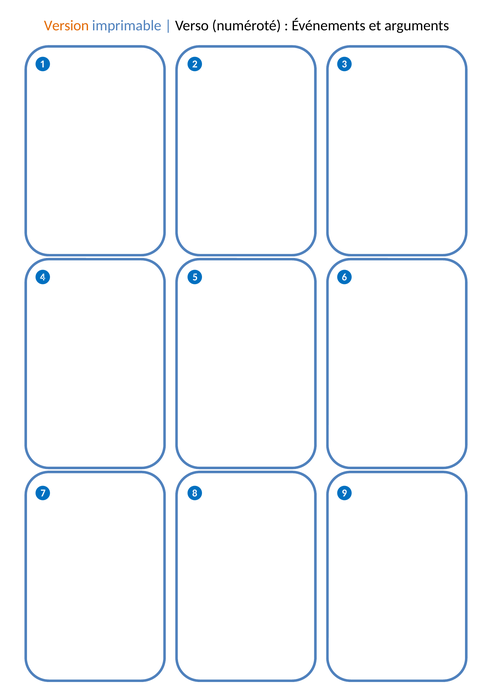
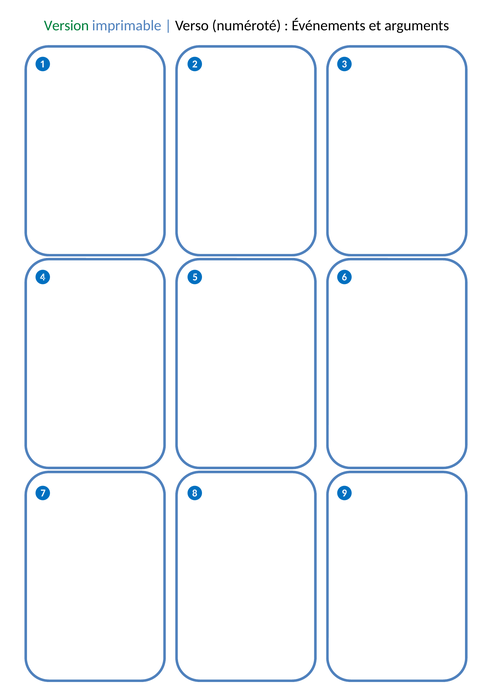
Version colour: orange -> green
